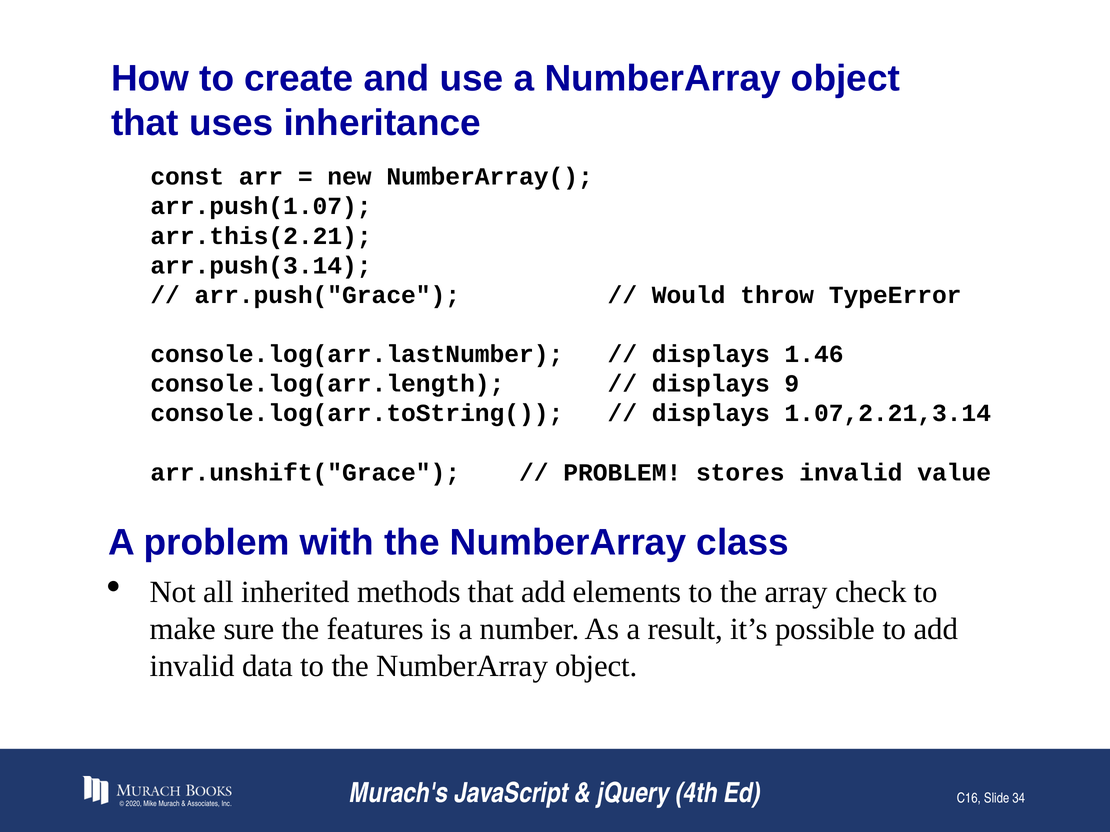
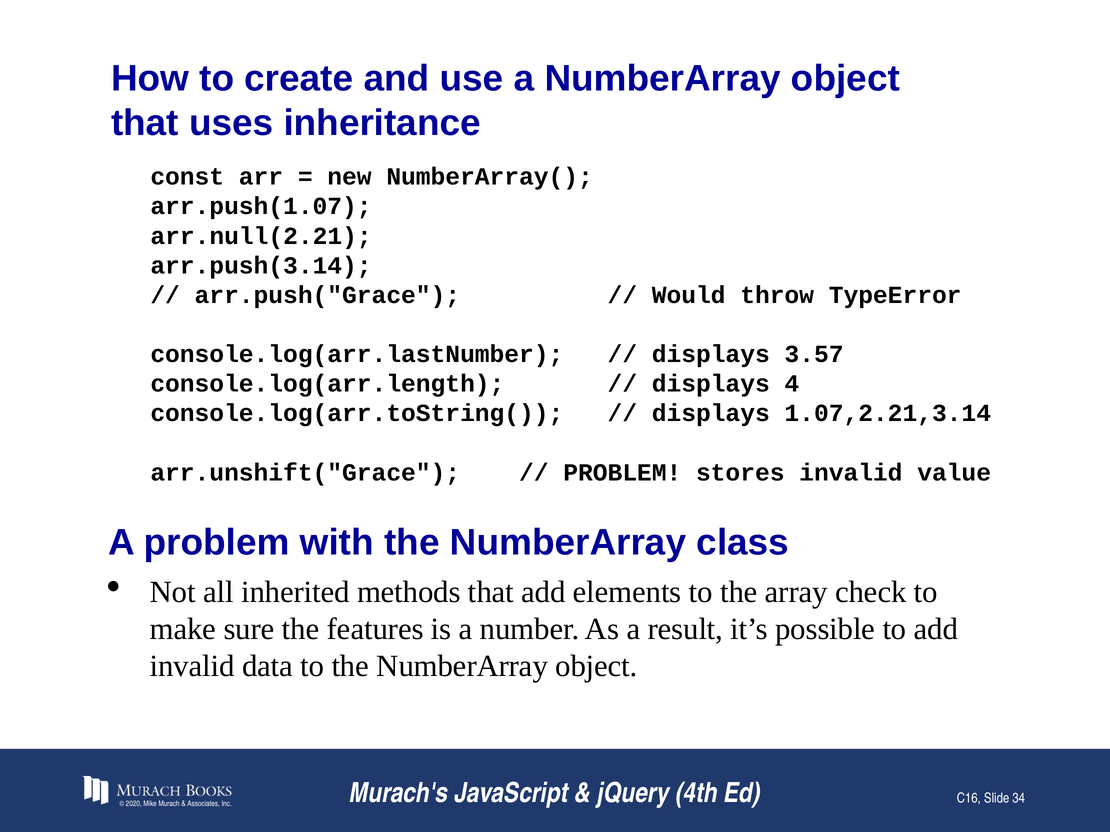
arr.this(2.21: arr.this(2.21 -> arr.null(2.21
1.46: 1.46 -> 3.57
9: 9 -> 4
